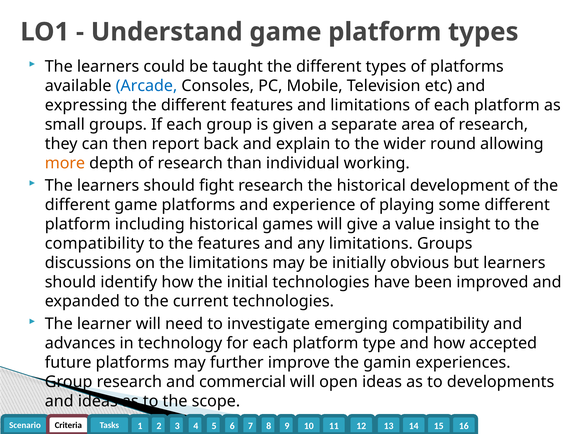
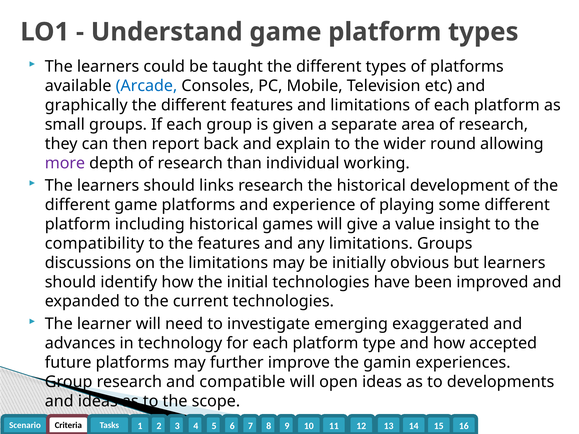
expressing: expressing -> graphically
more colour: orange -> purple
fight: fight -> links
emerging compatibility: compatibility -> exaggerated
commercial: commercial -> compatible
